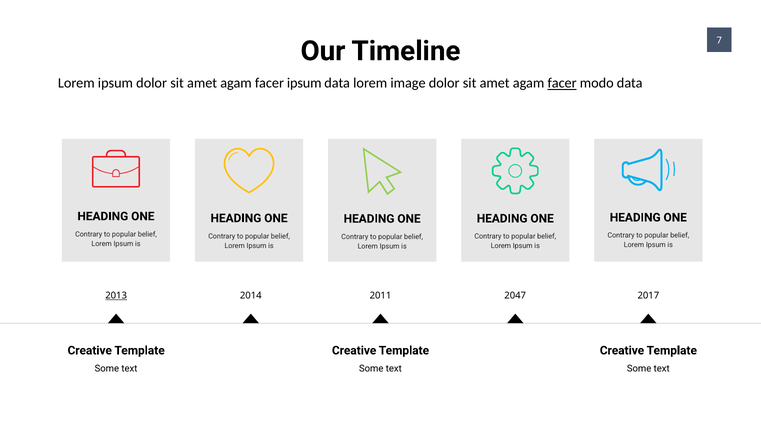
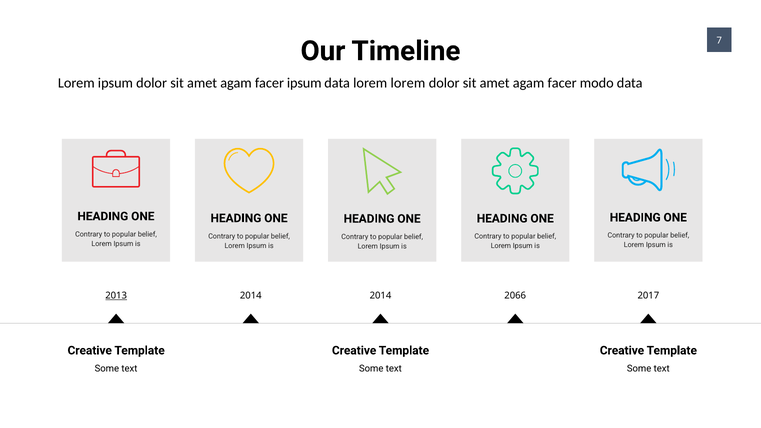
lorem image: image -> lorem
facer at (562, 83) underline: present -> none
2011 at (380, 296): 2011 -> 2014
2047: 2047 -> 2066
